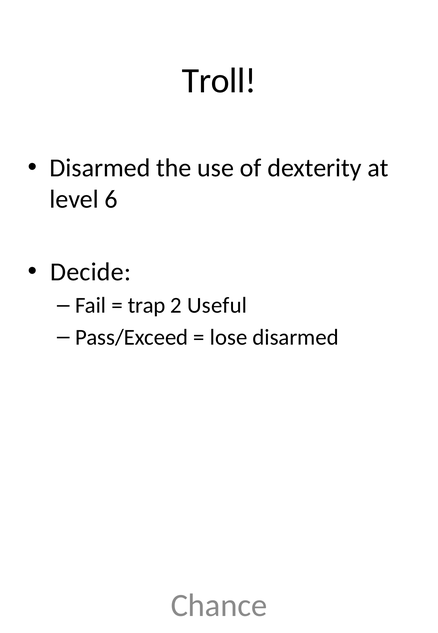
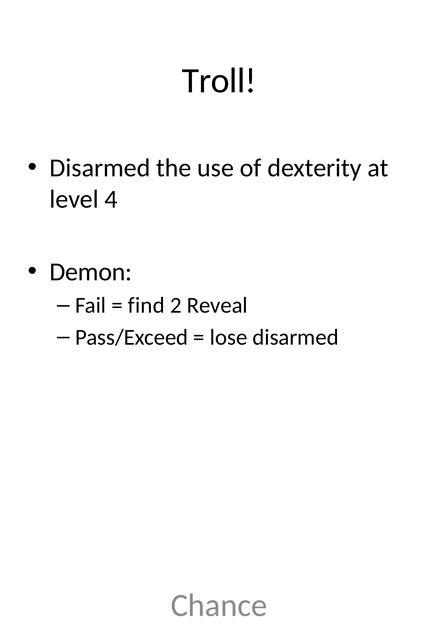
6: 6 -> 4
Decide: Decide -> Demon
trap: trap -> find
Useful: Useful -> Reveal
